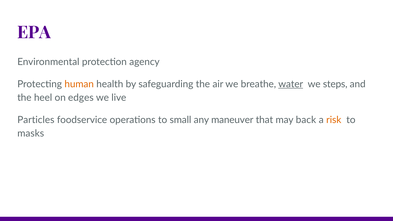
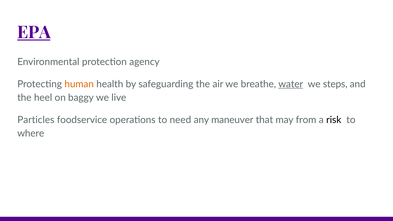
EPA underline: none -> present
edges: edges -> baggy
small: small -> need
back: back -> from
risk colour: orange -> black
masks: masks -> where
